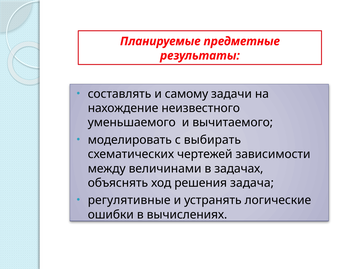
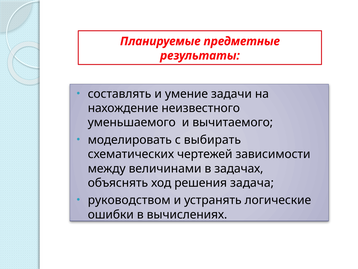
самому: самому -> умение
регулятивные: регулятивные -> руководством
